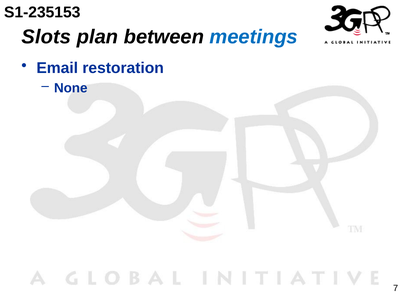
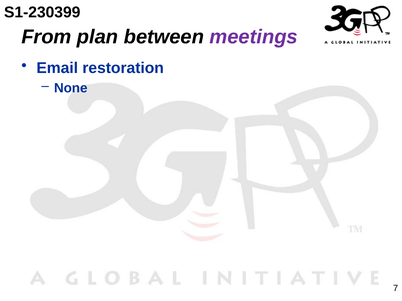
S1-235153: S1-235153 -> S1-230399
Slots: Slots -> From
meetings colour: blue -> purple
